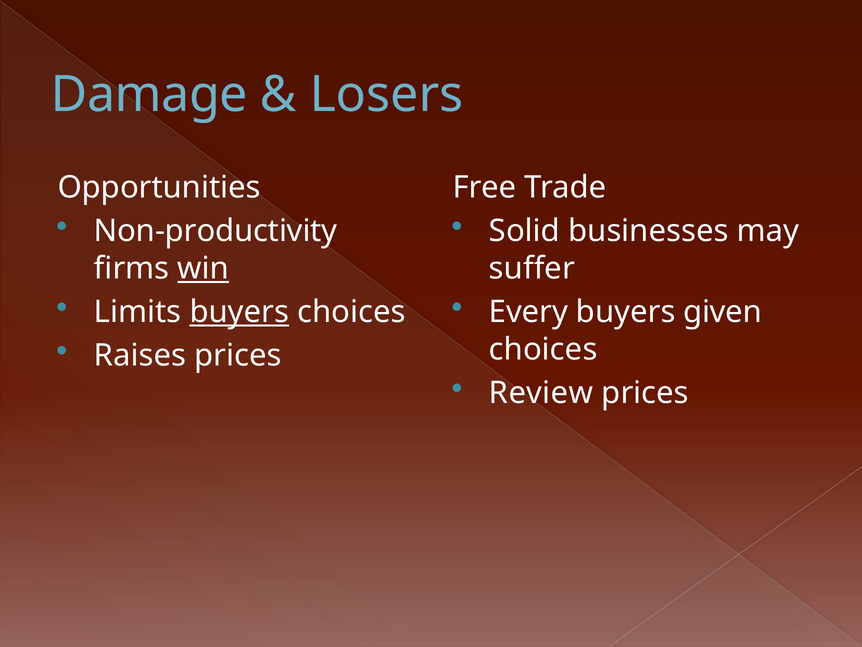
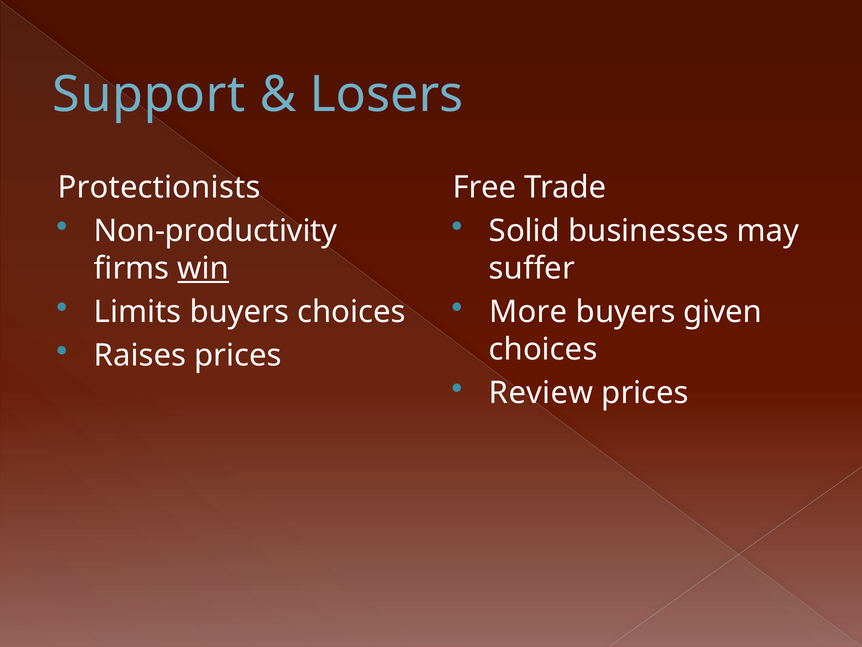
Damage: Damage -> Support
Opportunities: Opportunities -> Protectionists
buyers at (239, 312) underline: present -> none
Every: Every -> More
